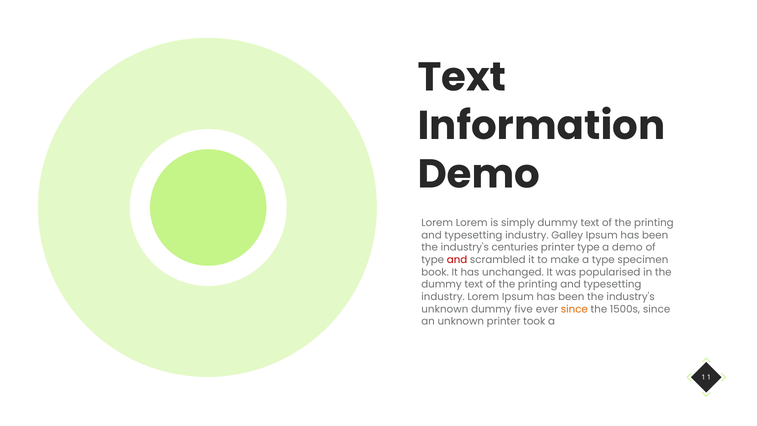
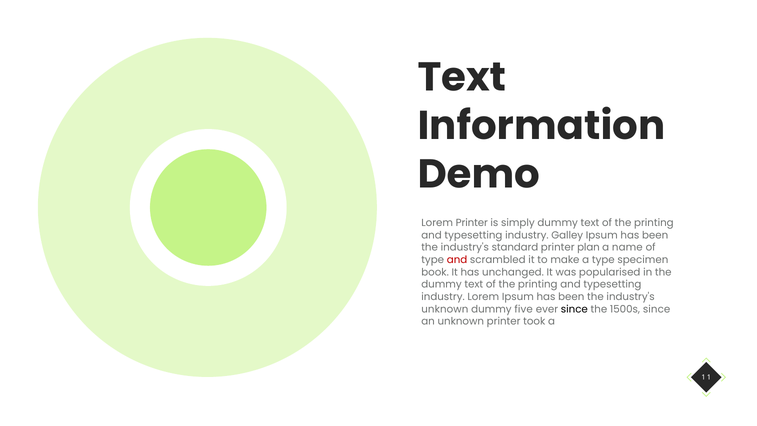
Lorem Lorem: Lorem -> Printer
centuries: centuries -> standard
printer type: type -> plan
a demo: demo -> name
since at (574, 309) colour: orange -> black
